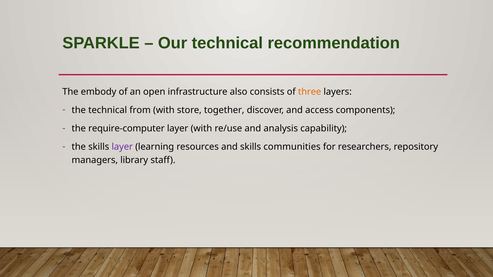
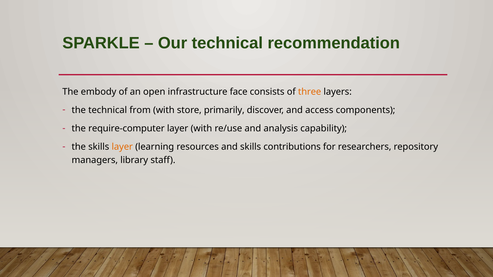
also: also -> face
together: together -> primarily
layer at (122, 147) colour: purple -> orange
communities: communities -> contributions
